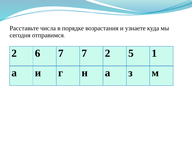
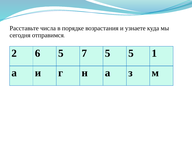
6 7: 7 -> 5
7 2: 2 -> 5
